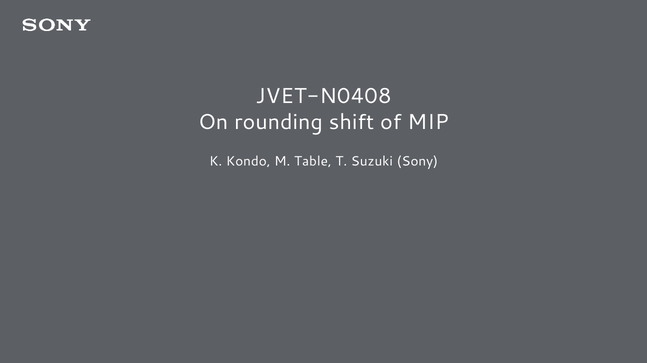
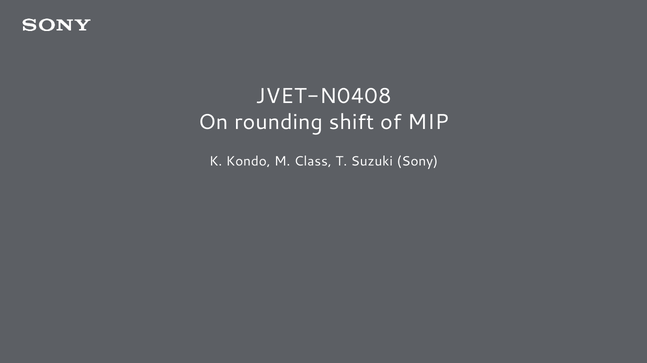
Table: Table -> Class
